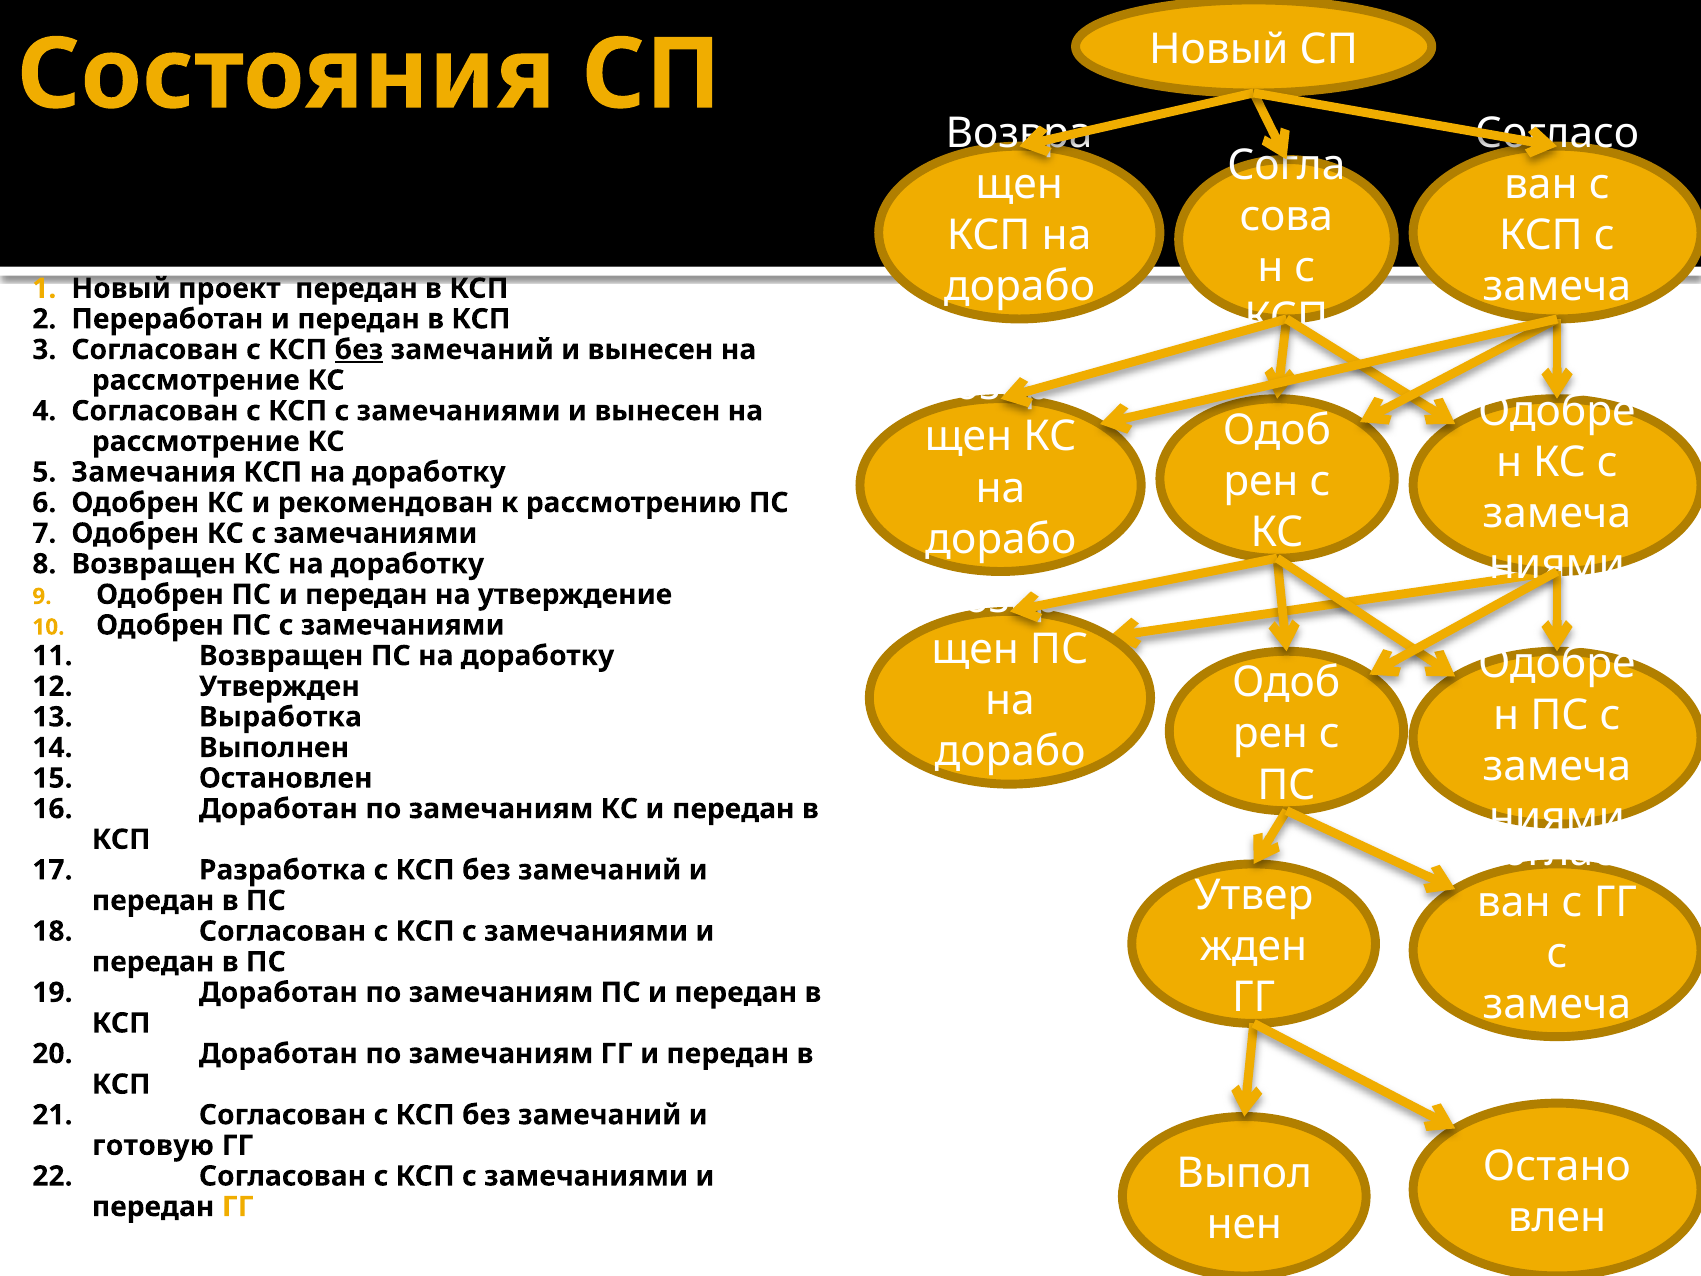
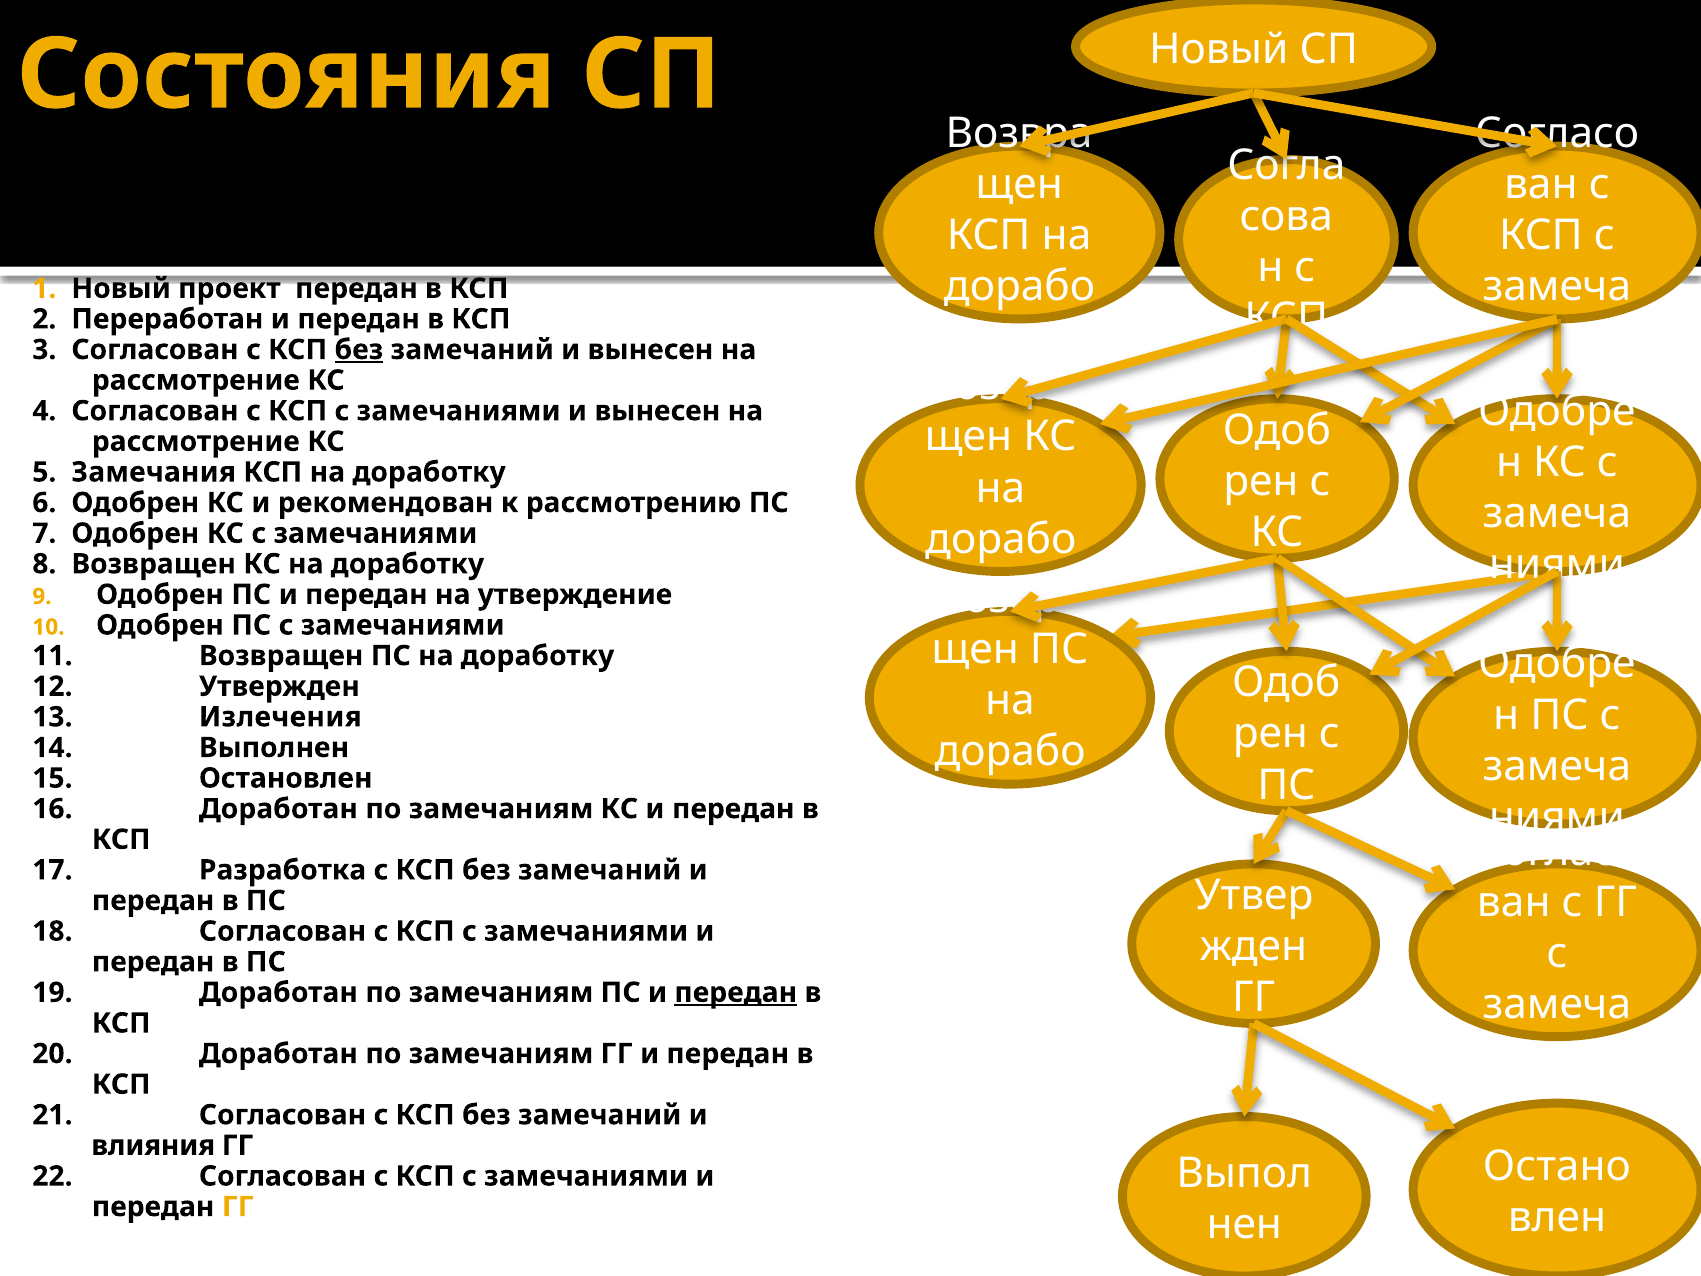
Выработка: Выработка -> Излечения
передан at (736, 992) underline: none -> present
готовую: готовую -> влияния
